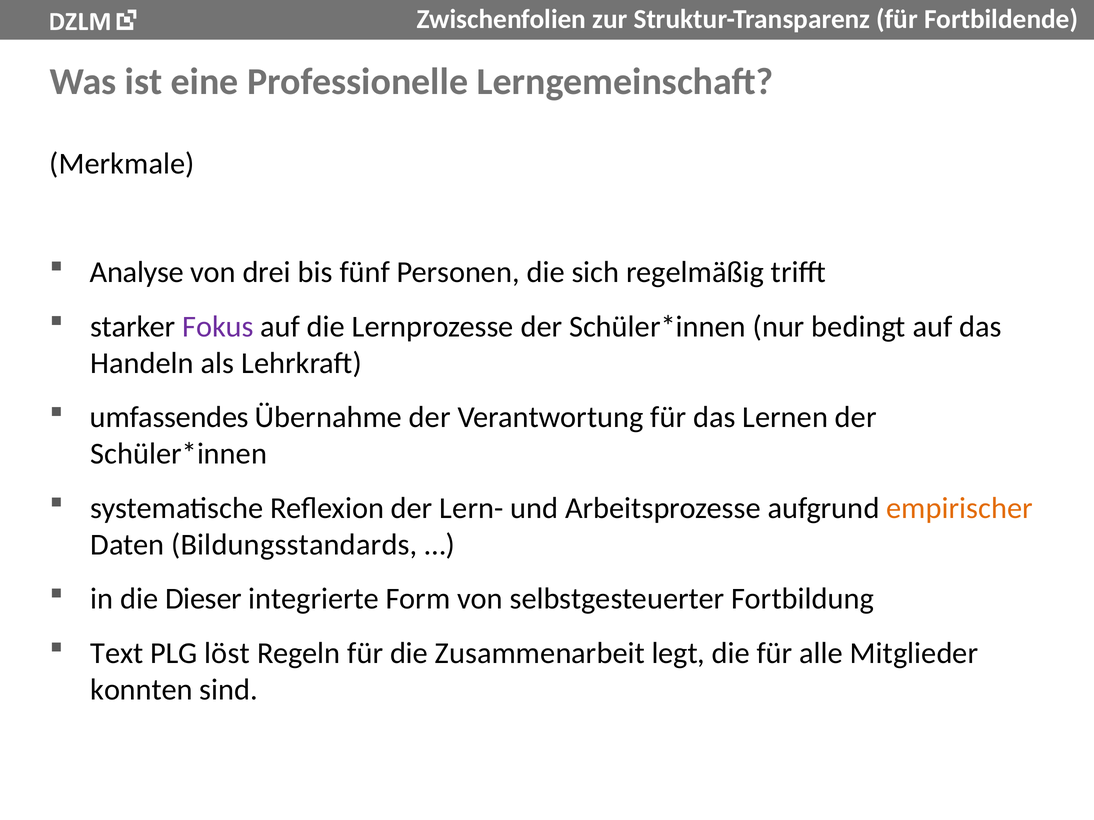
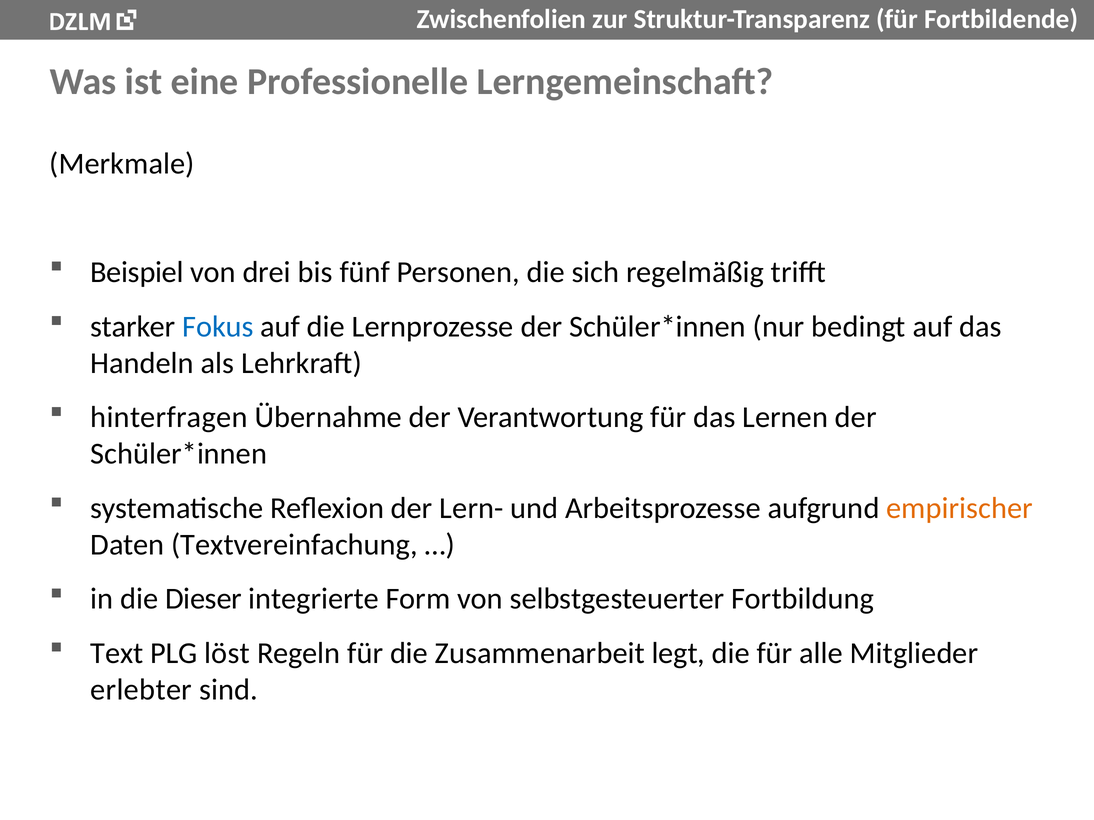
Analyse: Analyse -> Beispiel
Fokus colour: purple -> blue
umfassendes: umfassendes -> hinterfragen
Bildungsstandards: Bildungsstandards -> Textvereinfachung
konnten: konnten -> erlebter
